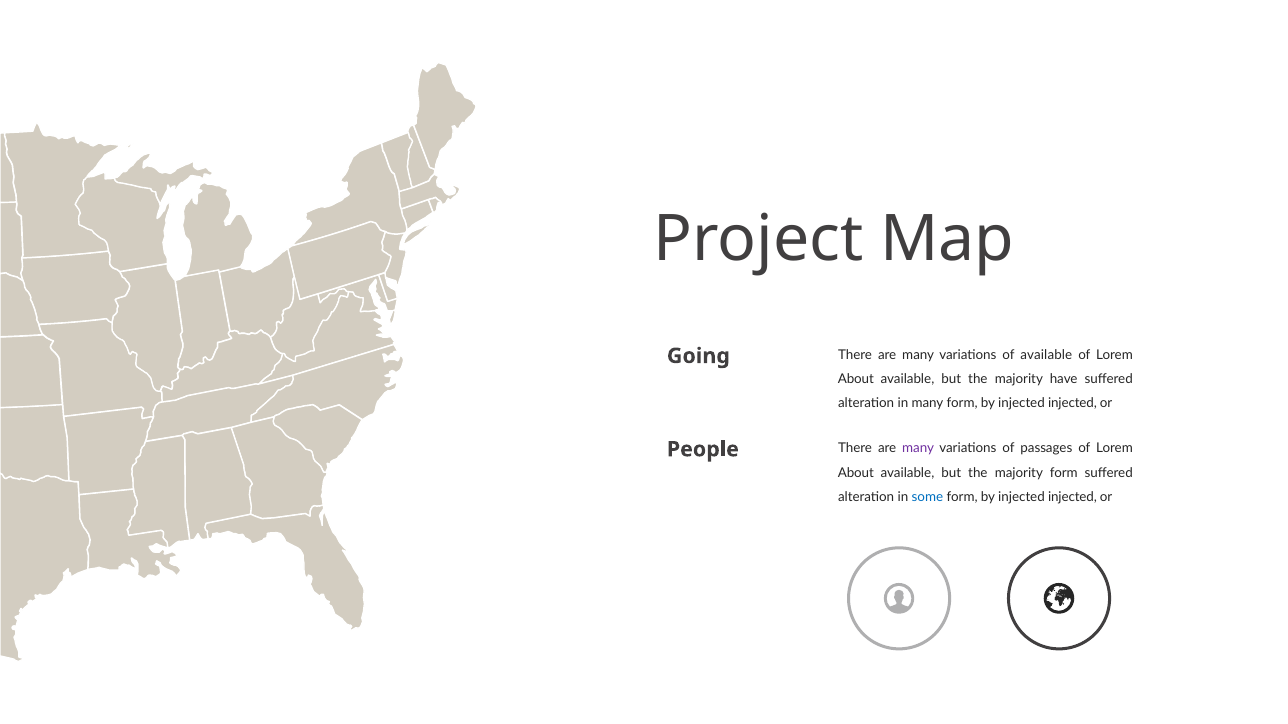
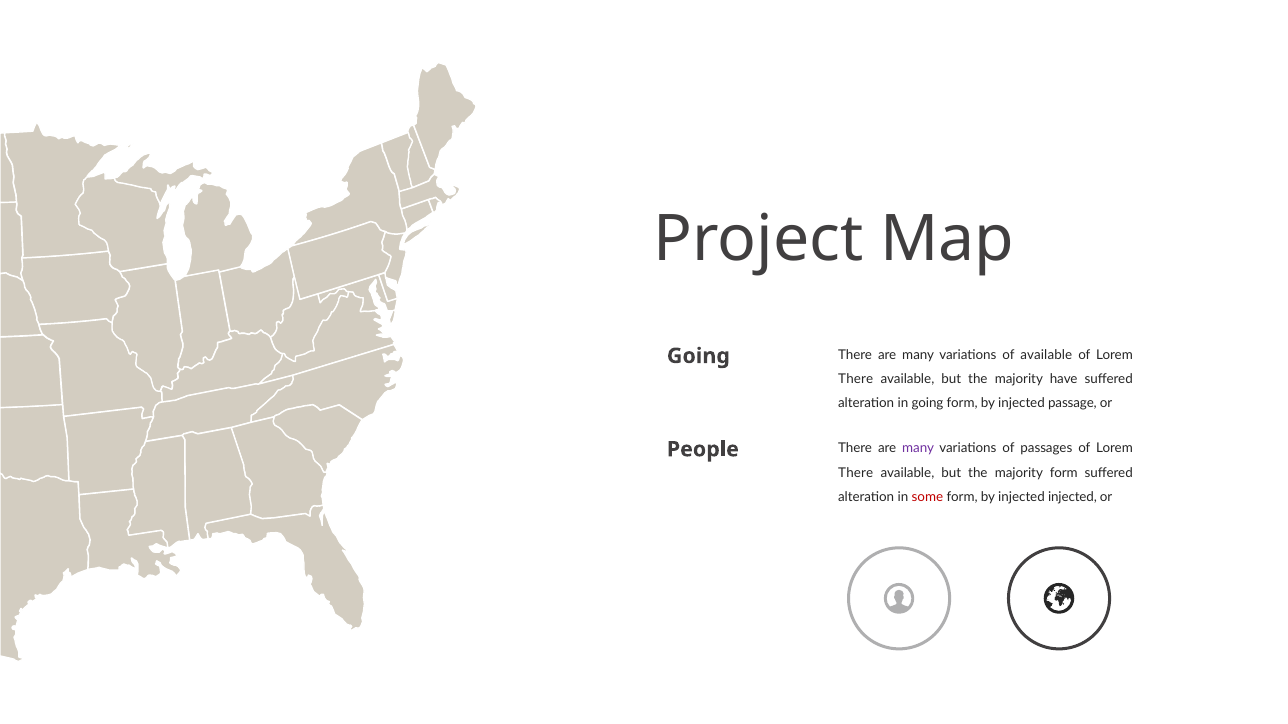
About at (856, 380): About -> There
in many: many -> going
injected at (1072, 404): injected -> passage
About at (856, 473): About -> There
some colour: blue -> red
